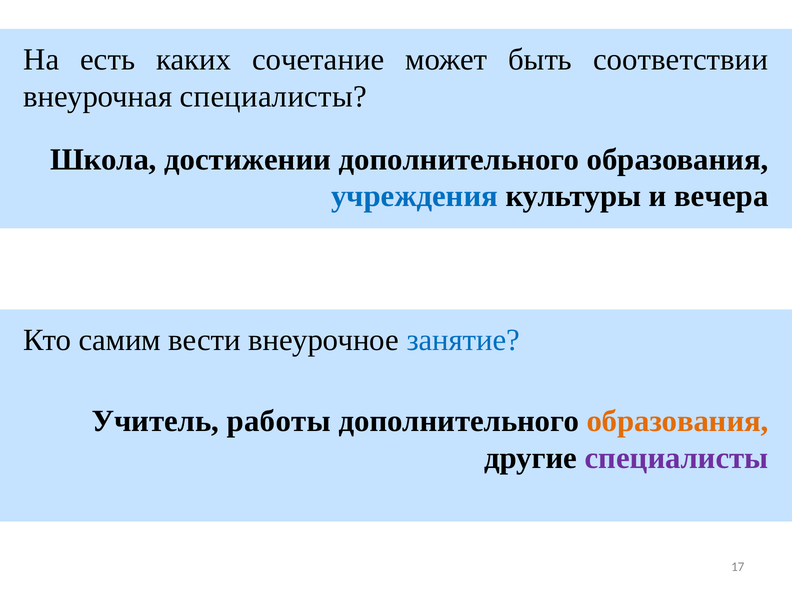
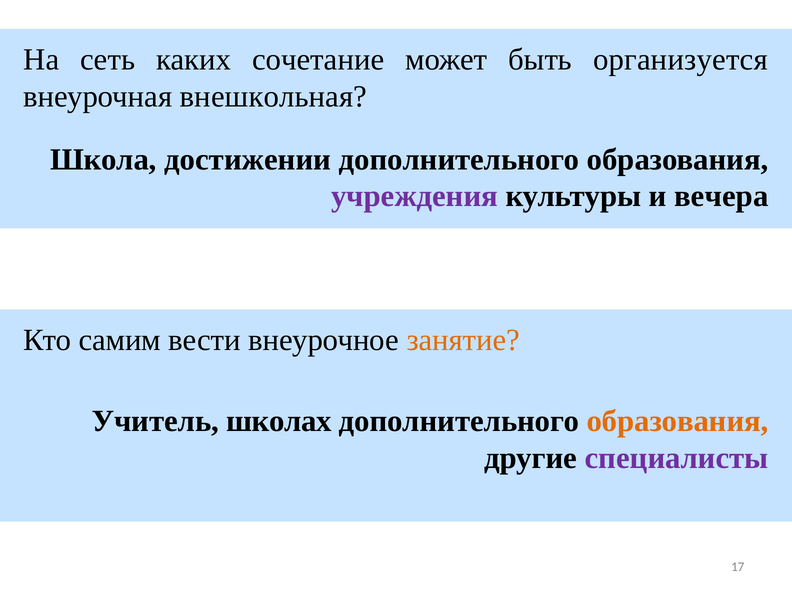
есть: есть -> сеть
соответствии: соответствии -> организуется
внеурочная специалисты: специалисты -> внешкольная
учреждения colour: blue -> purple
занятие colour: blue -> orange
работы: работы -> школах
